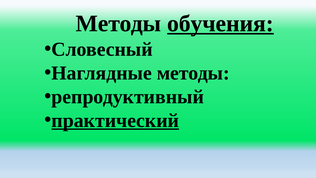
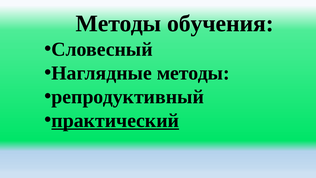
обучения underline: present -> none
